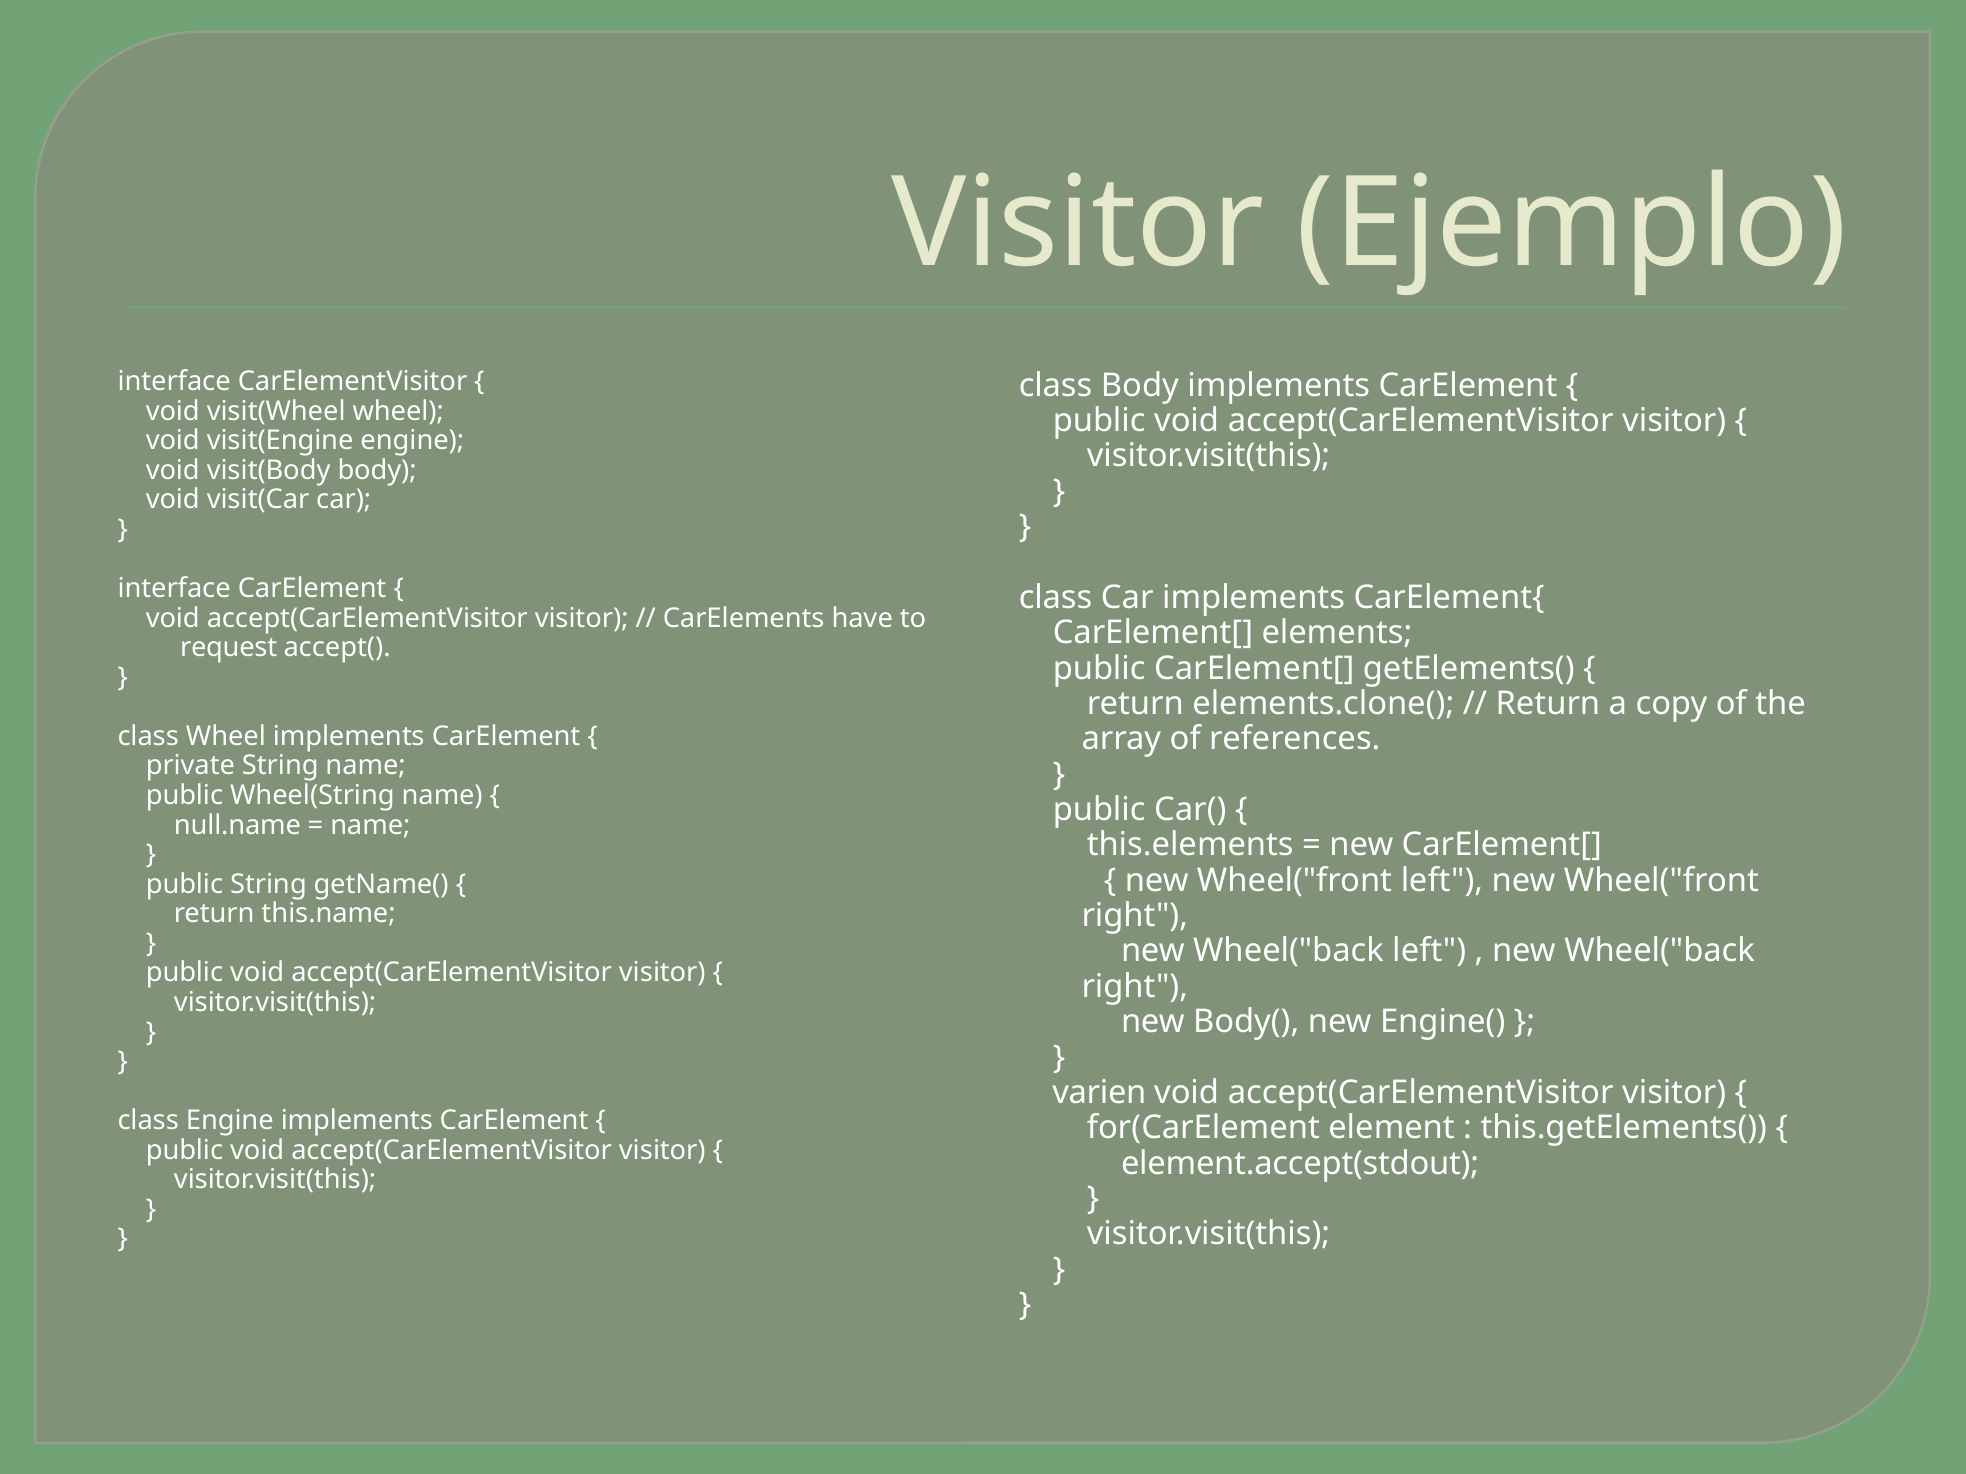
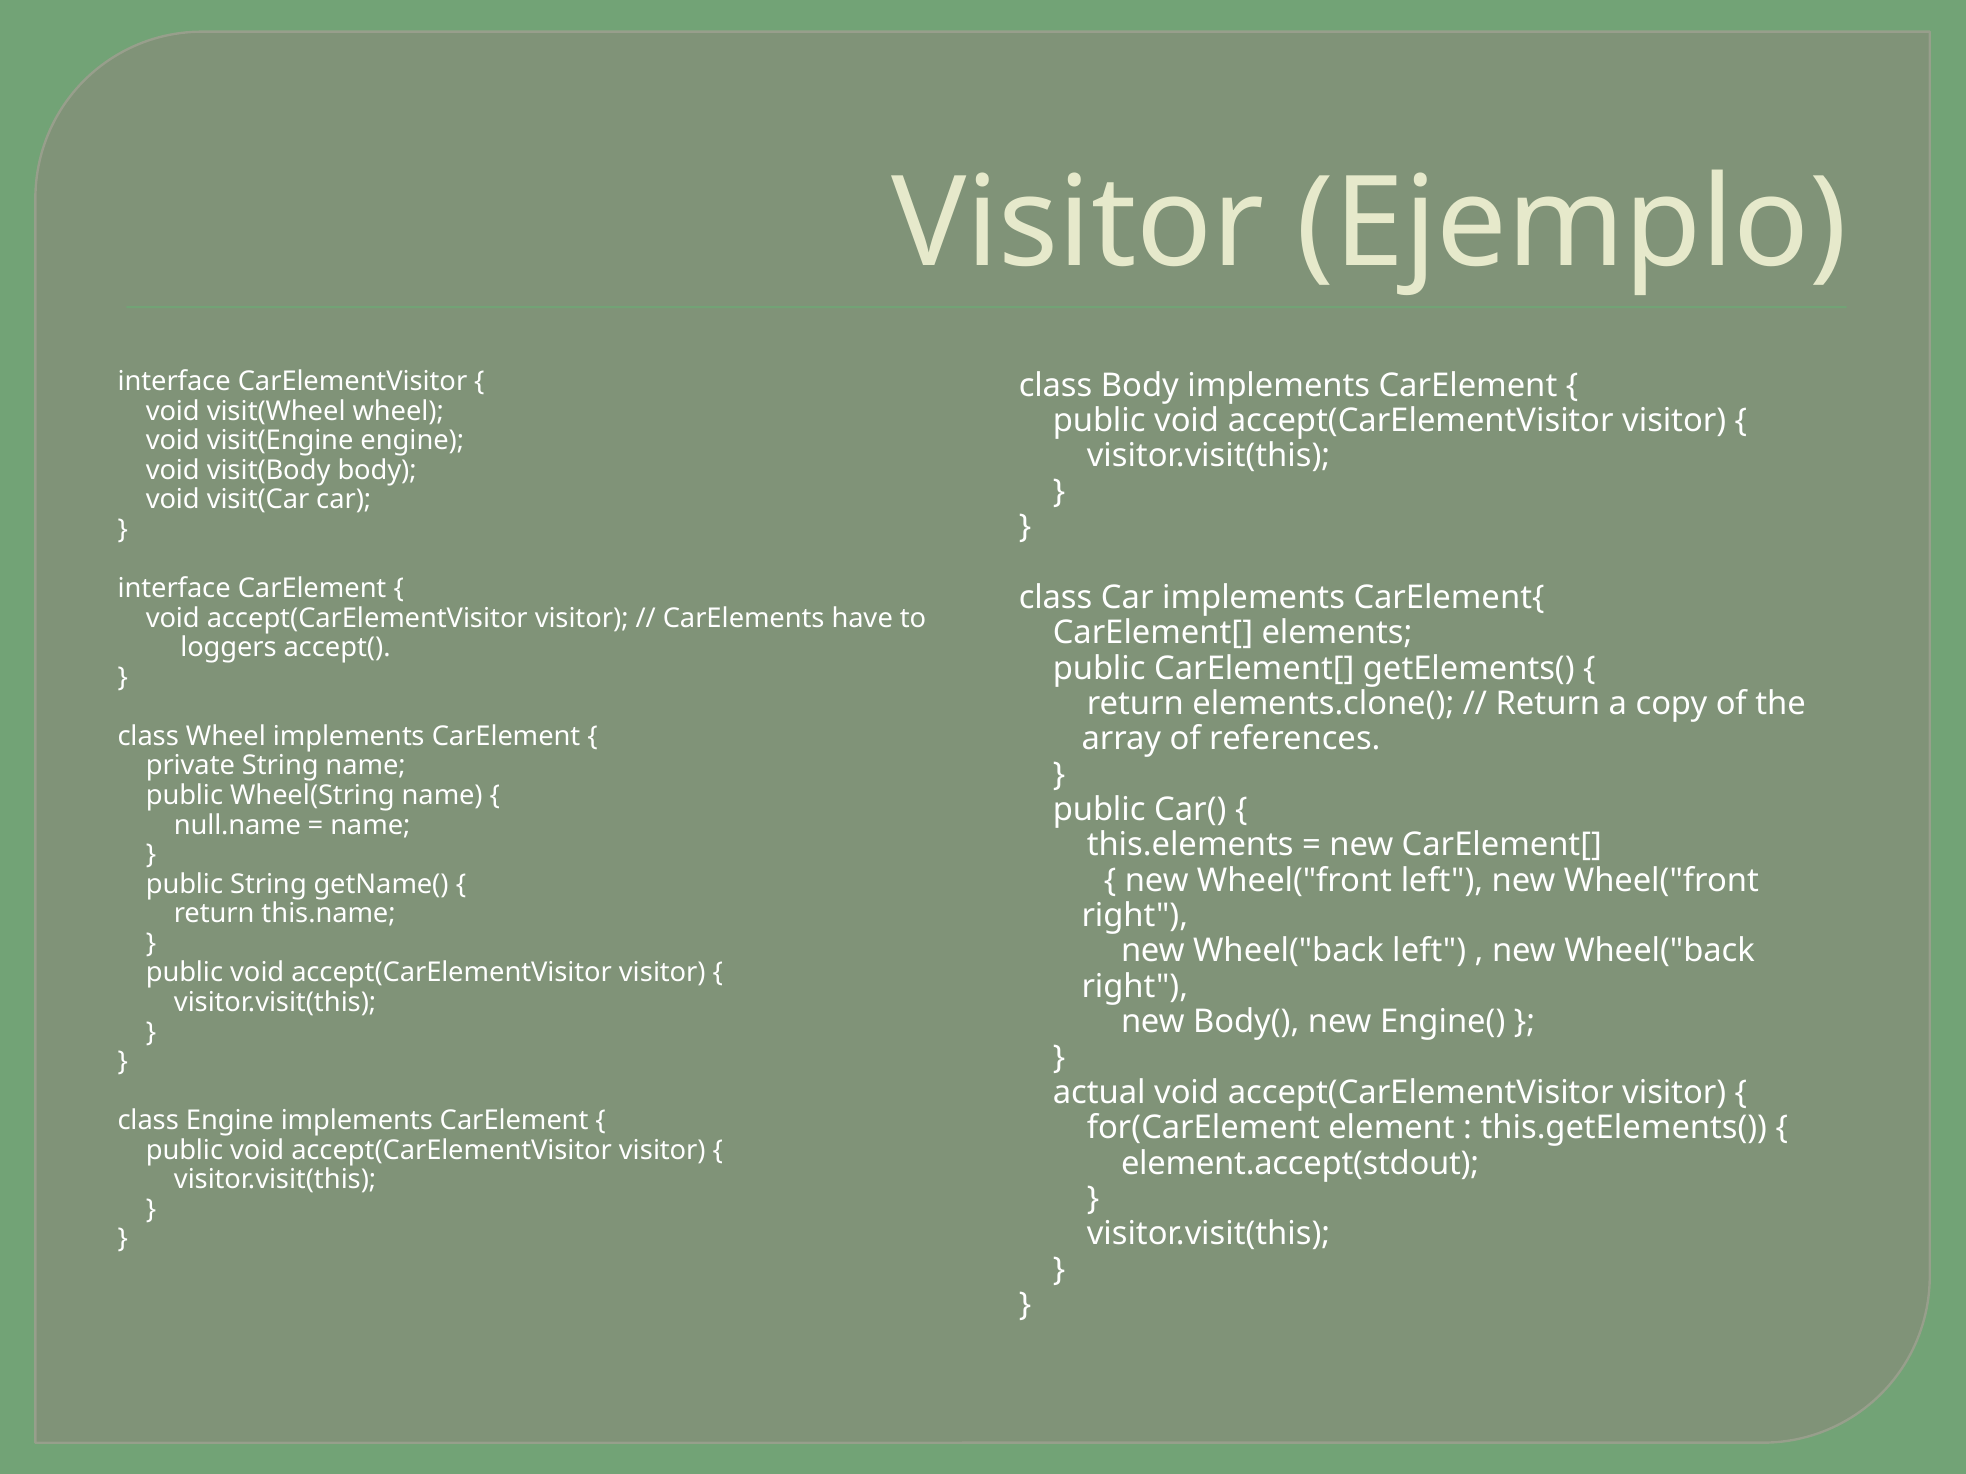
request: request -> loggers
varien: varien -> actual
